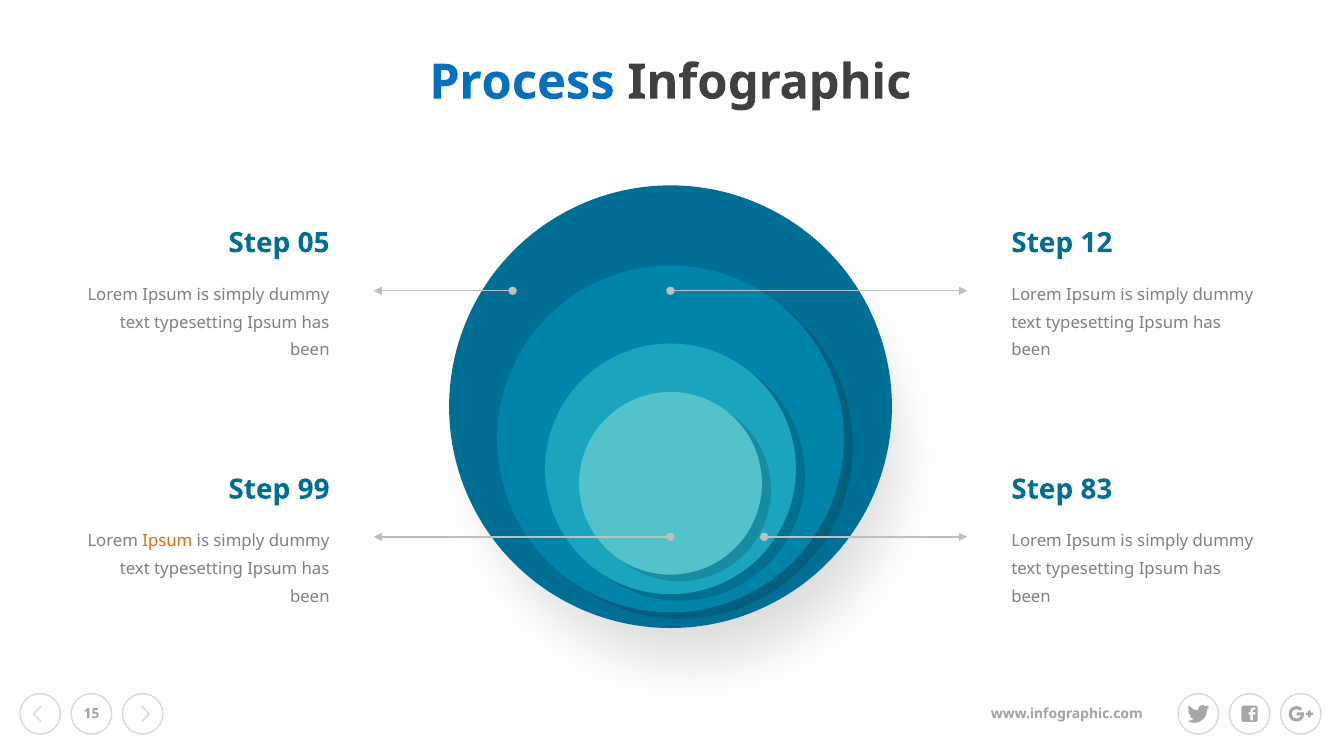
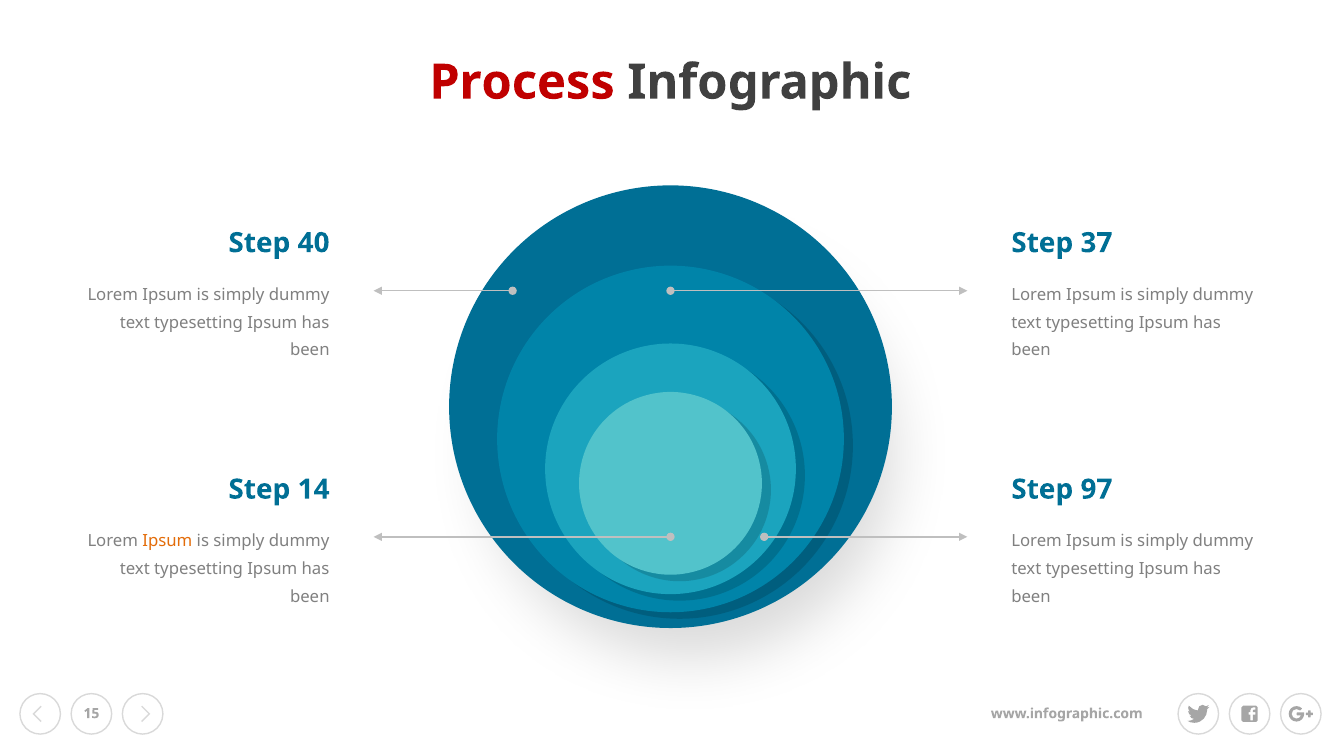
Process colour: blue -> red
05: 05 -> 40
12: 12 -> 37
99: 99 -> 14
83: 83 -> 97
